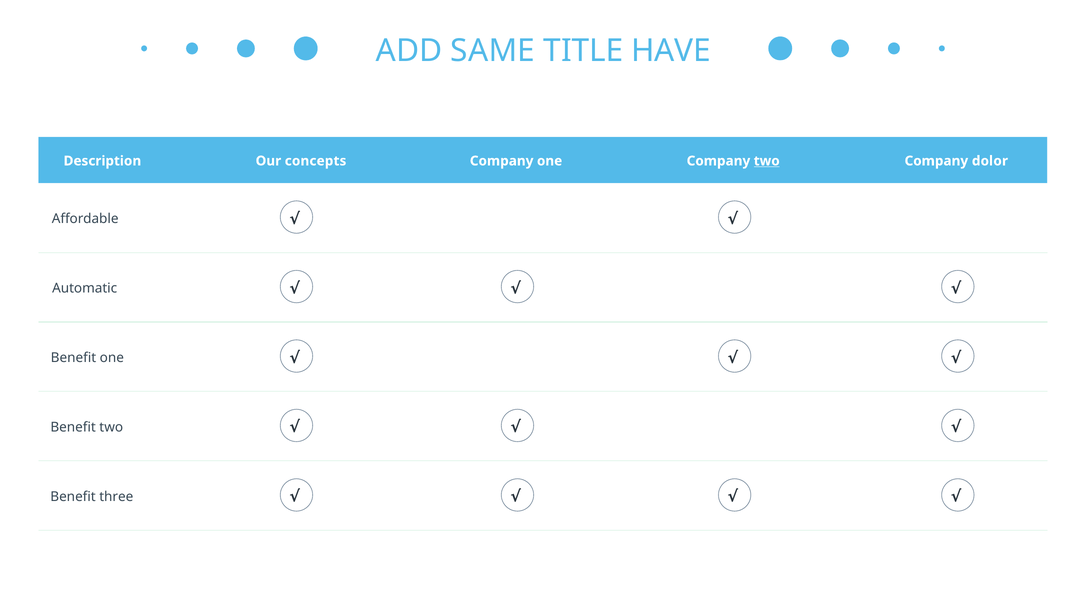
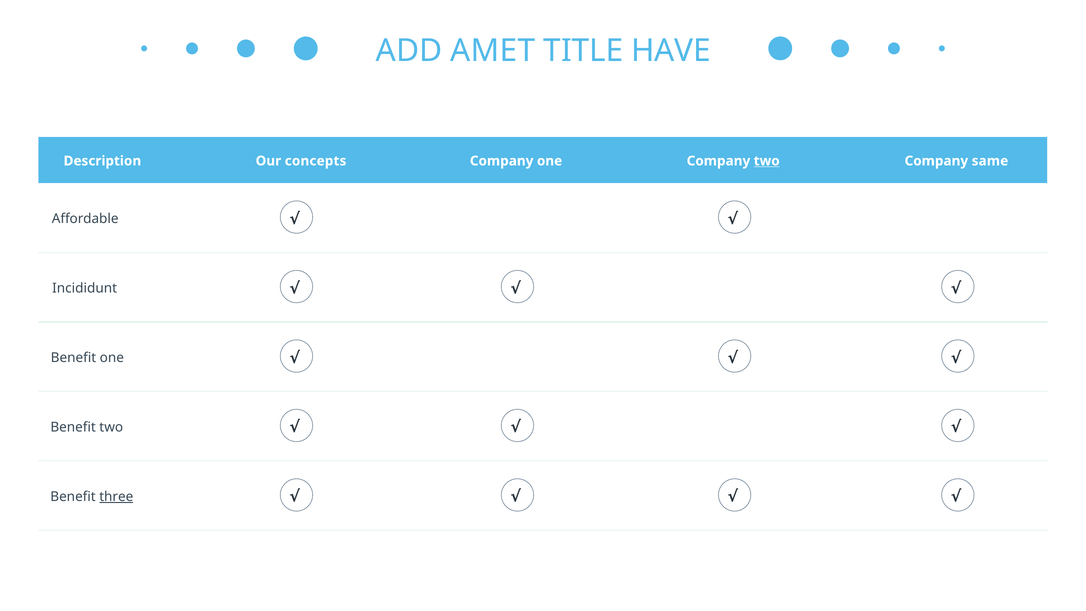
SAME: SAME -> AMET
dolor: dolor -> same
Automatic: Automatic -> Incididunt
three underline: none -> present
